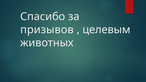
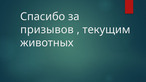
целевым: целевым -> текущим
